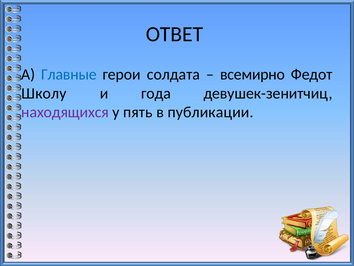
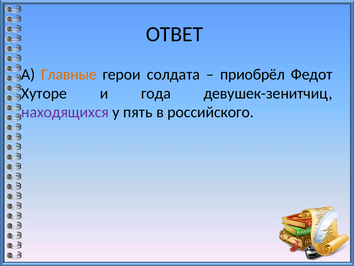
Главные colour: blue -> orange
всемирно: всемирно -> приобрёл
Школу: Школу -> Хуторе
публикации: публикации -> российского
